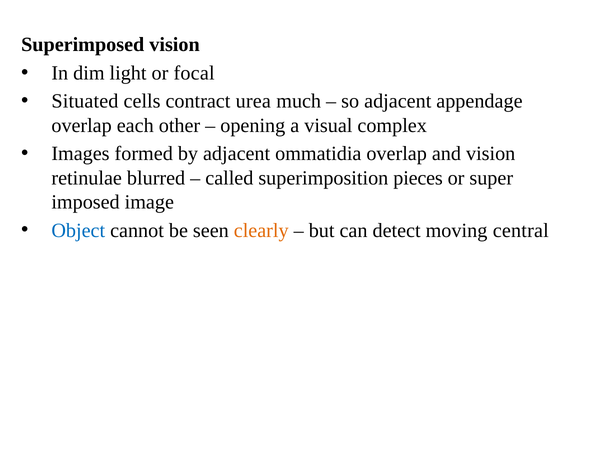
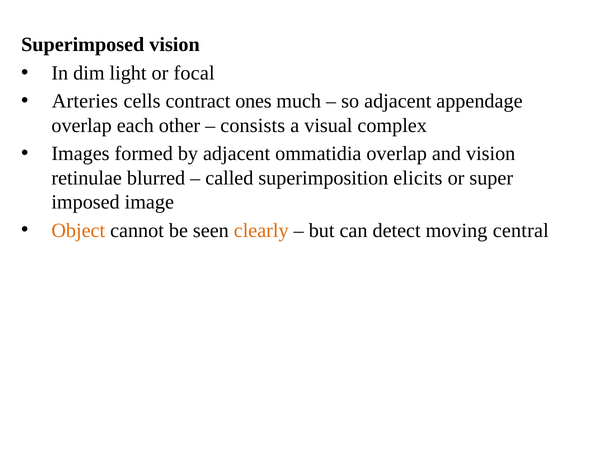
Situated: Situated -> Arteries
urea: urea -> ones
opening: opening -> consists
pieces: pieces -> elicits
Object colour: blue -> orange
